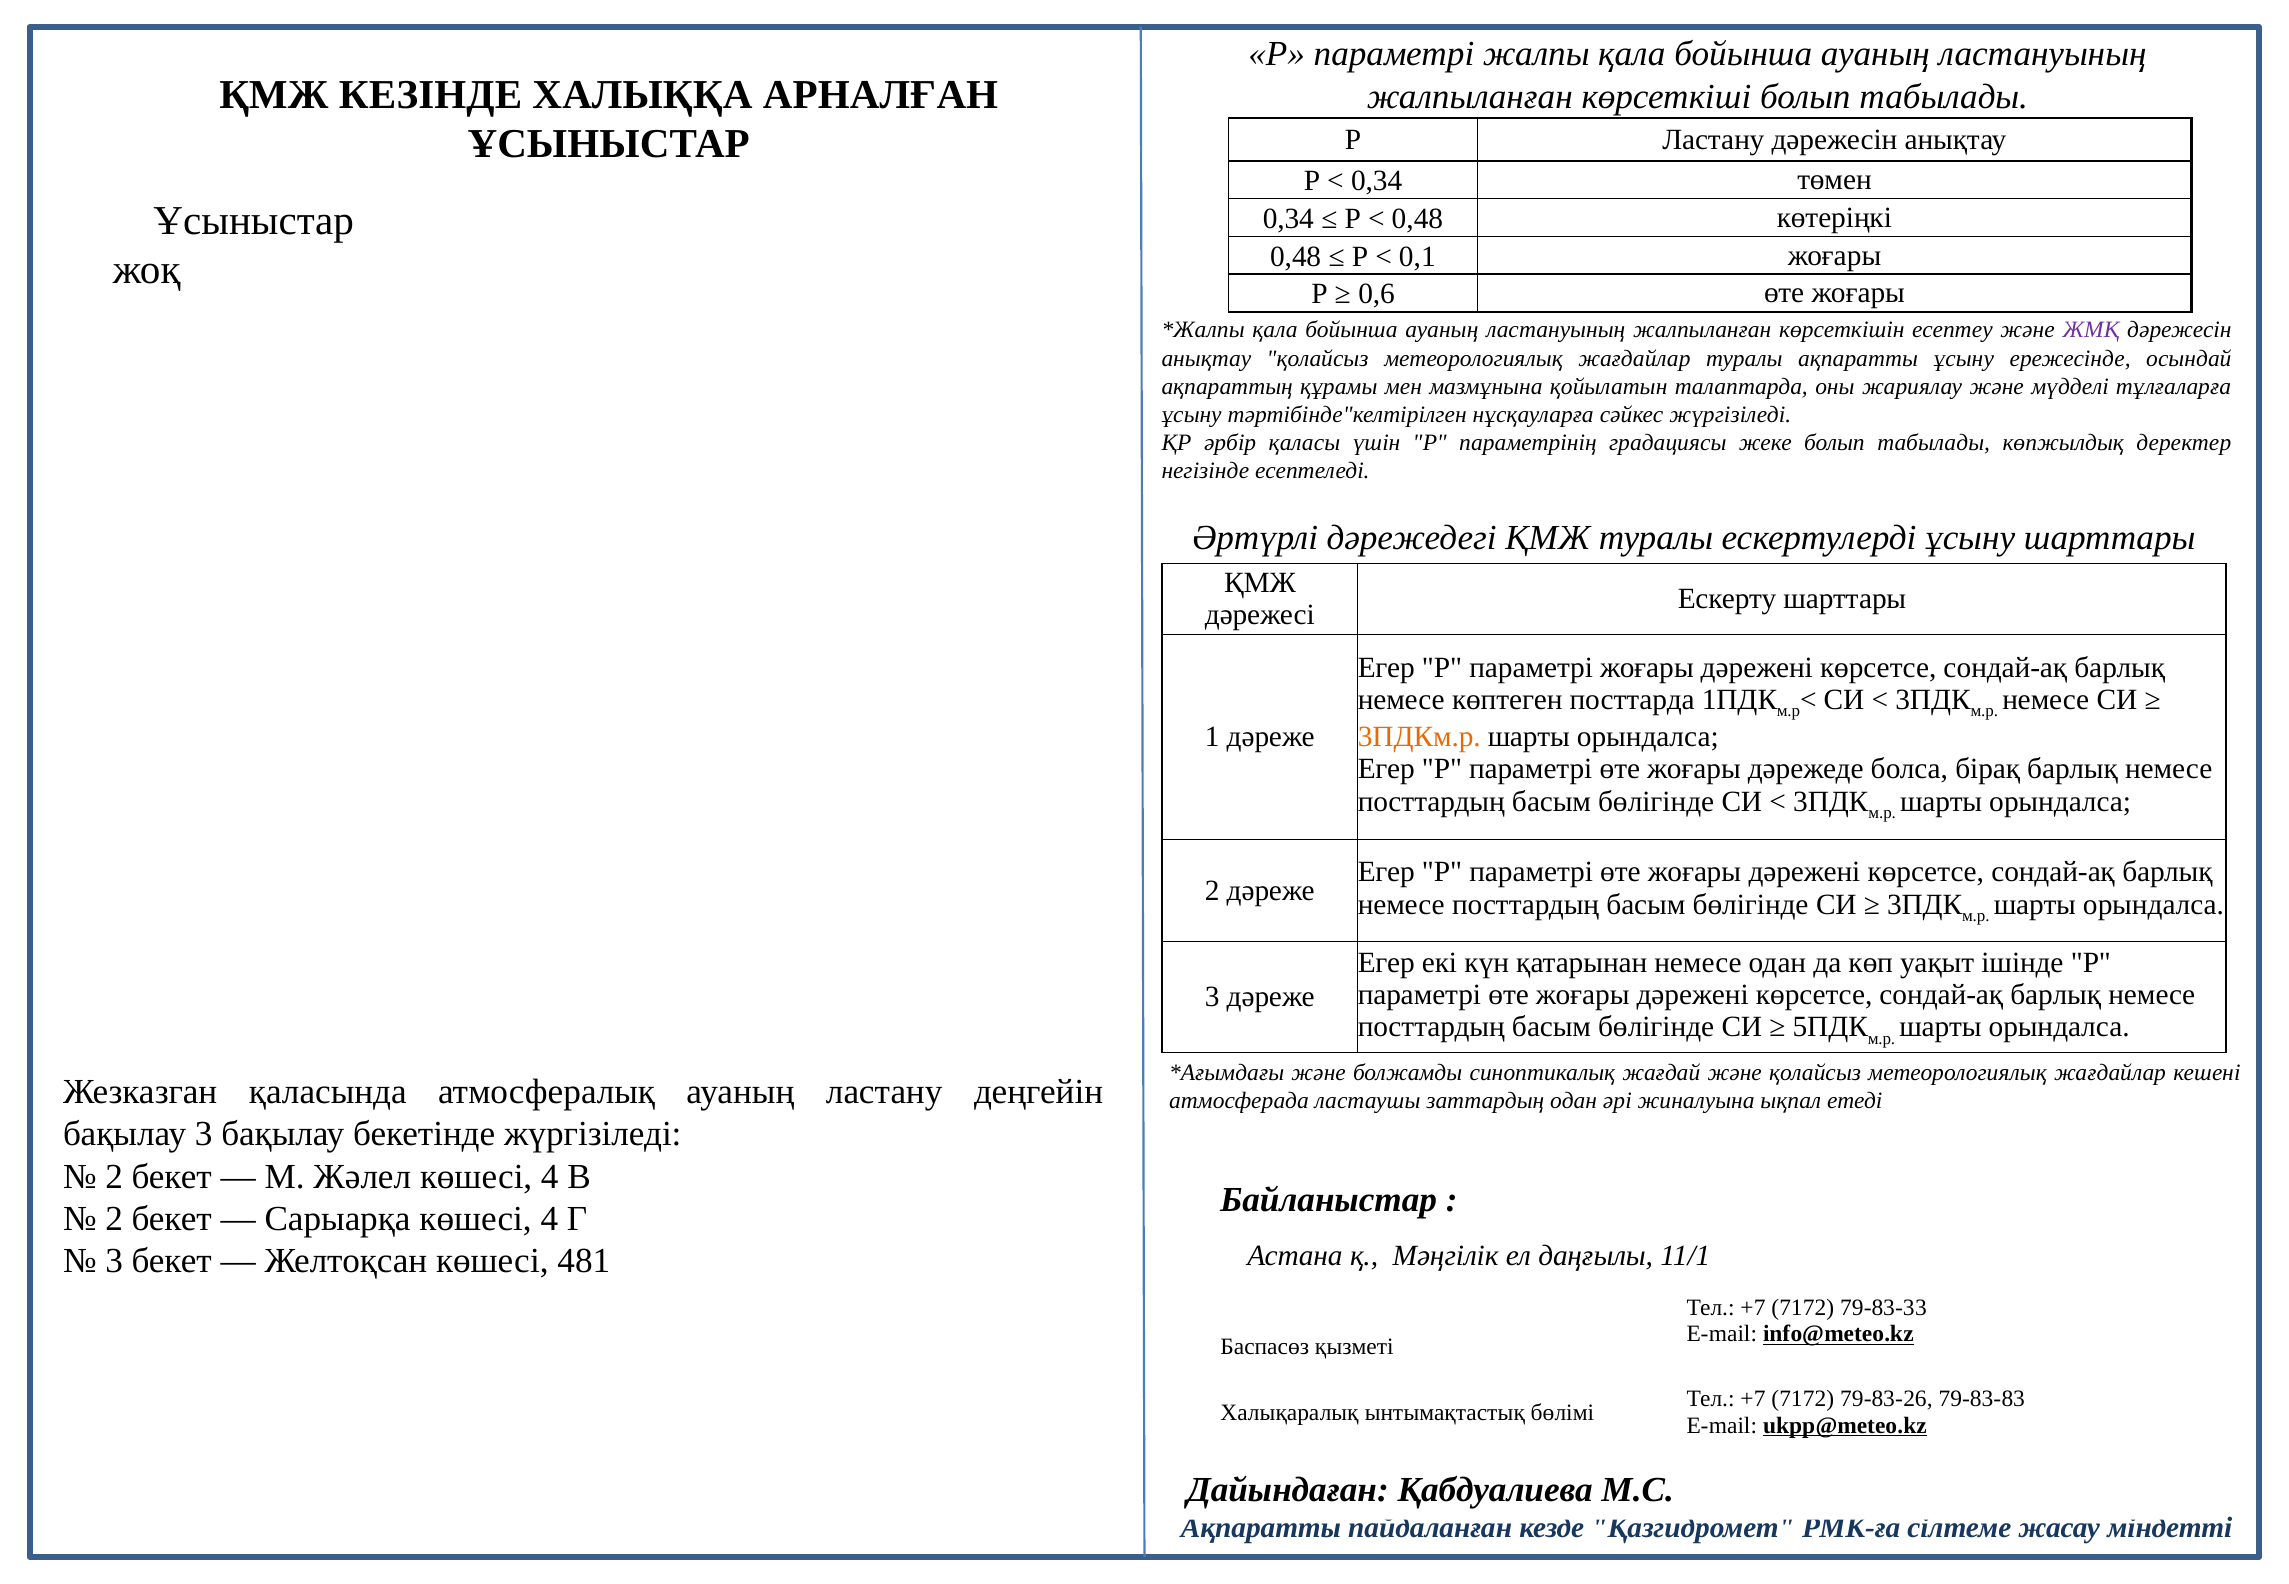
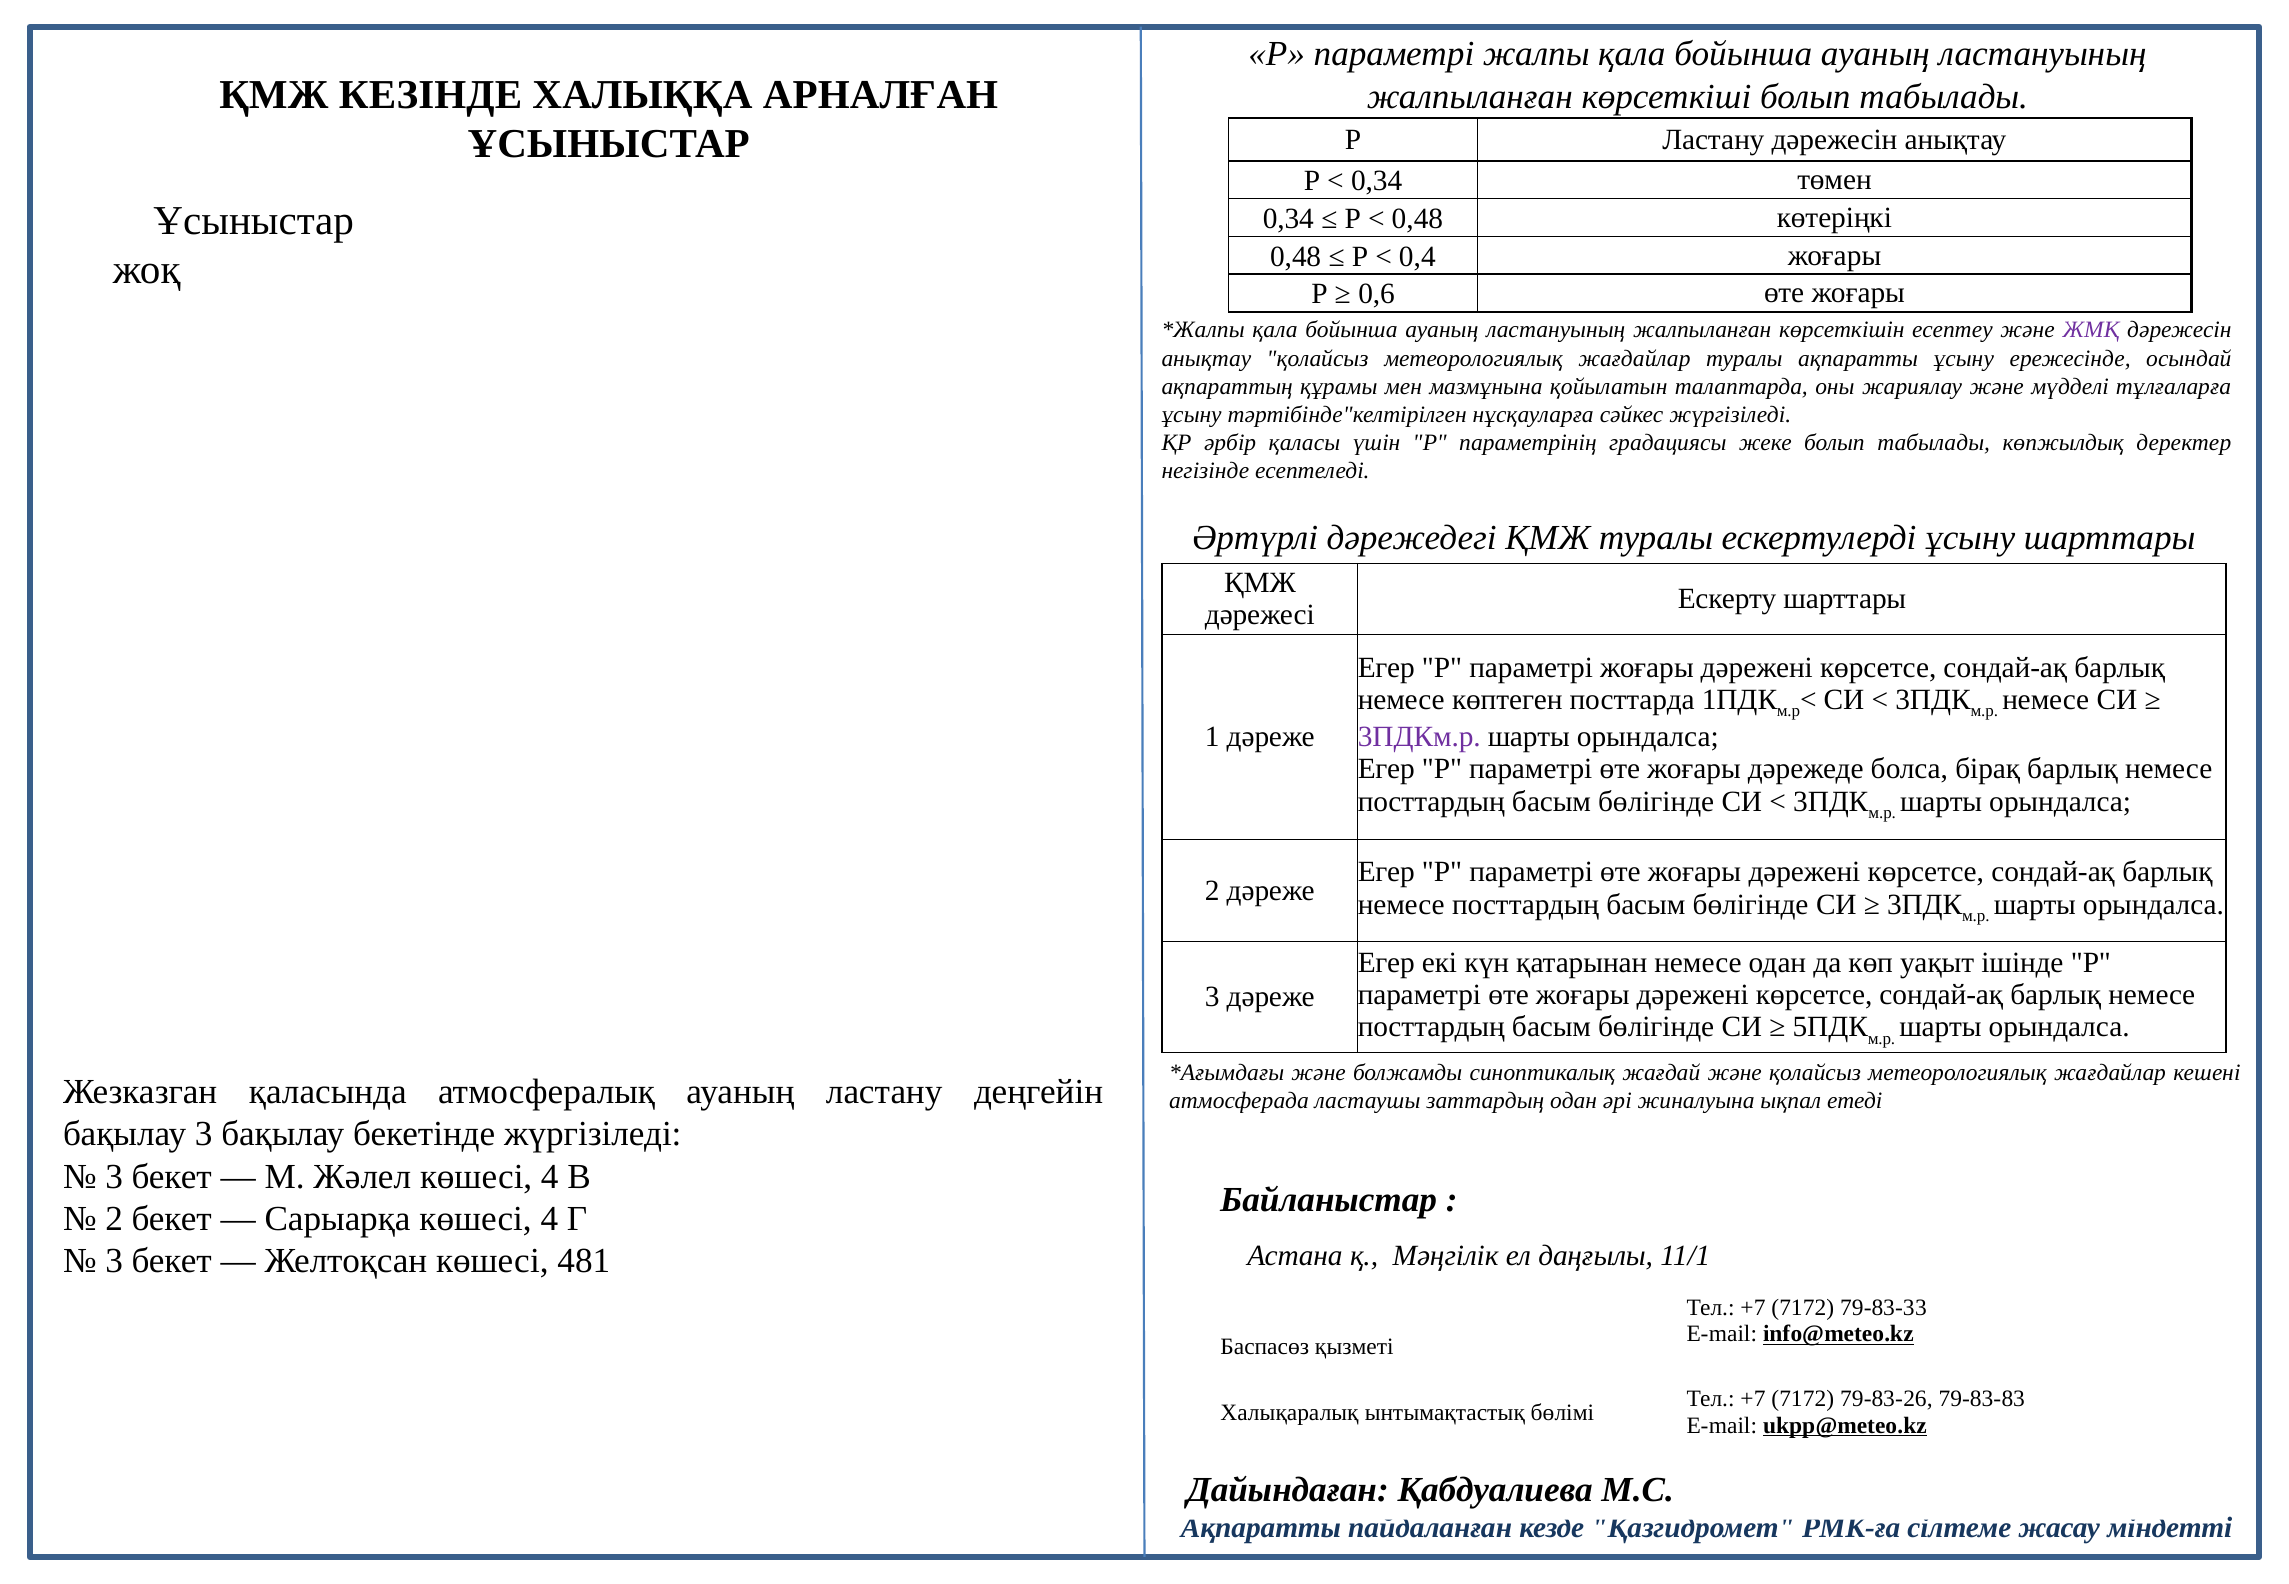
0,1: 0,1 -> 0,4
3ПДКм.р colour: orange -> purple
2 at (114, 1177): 2 -> 3
